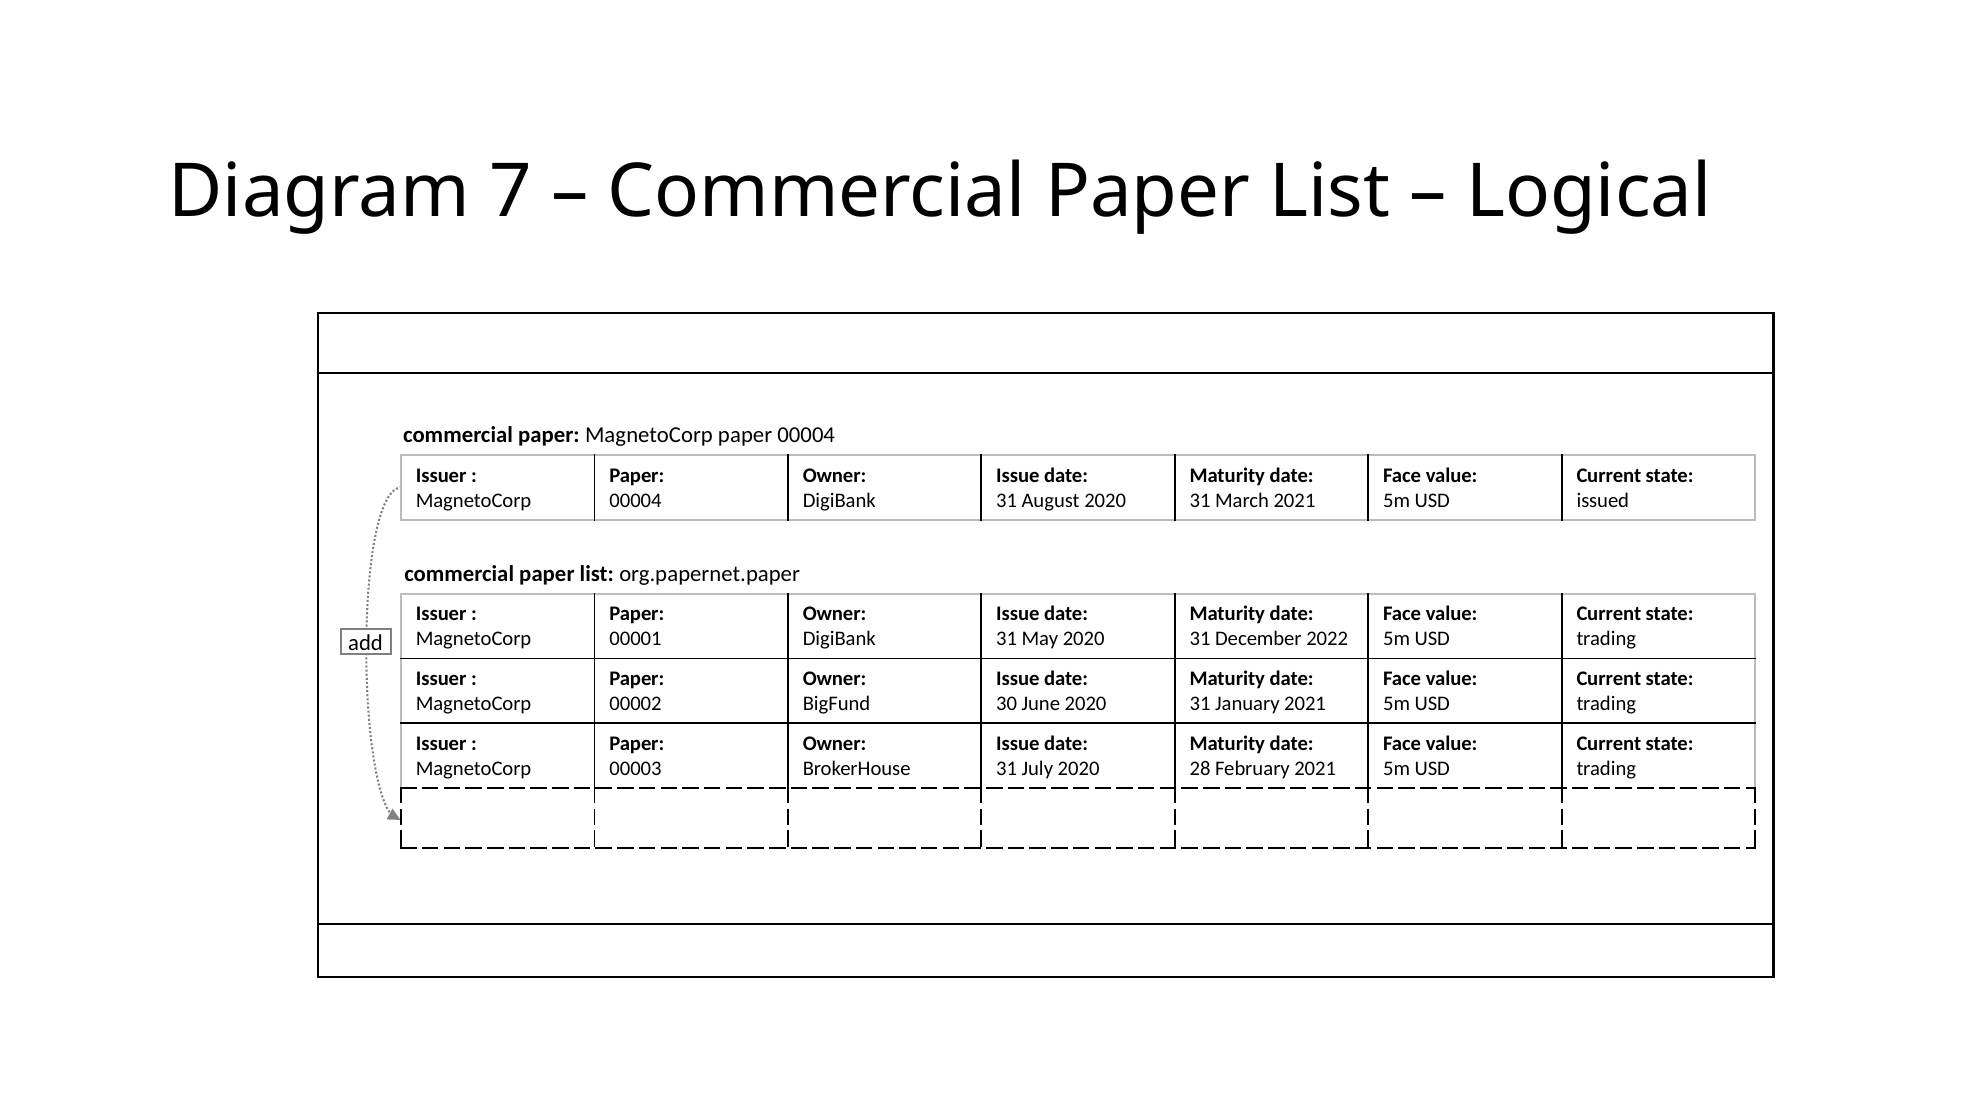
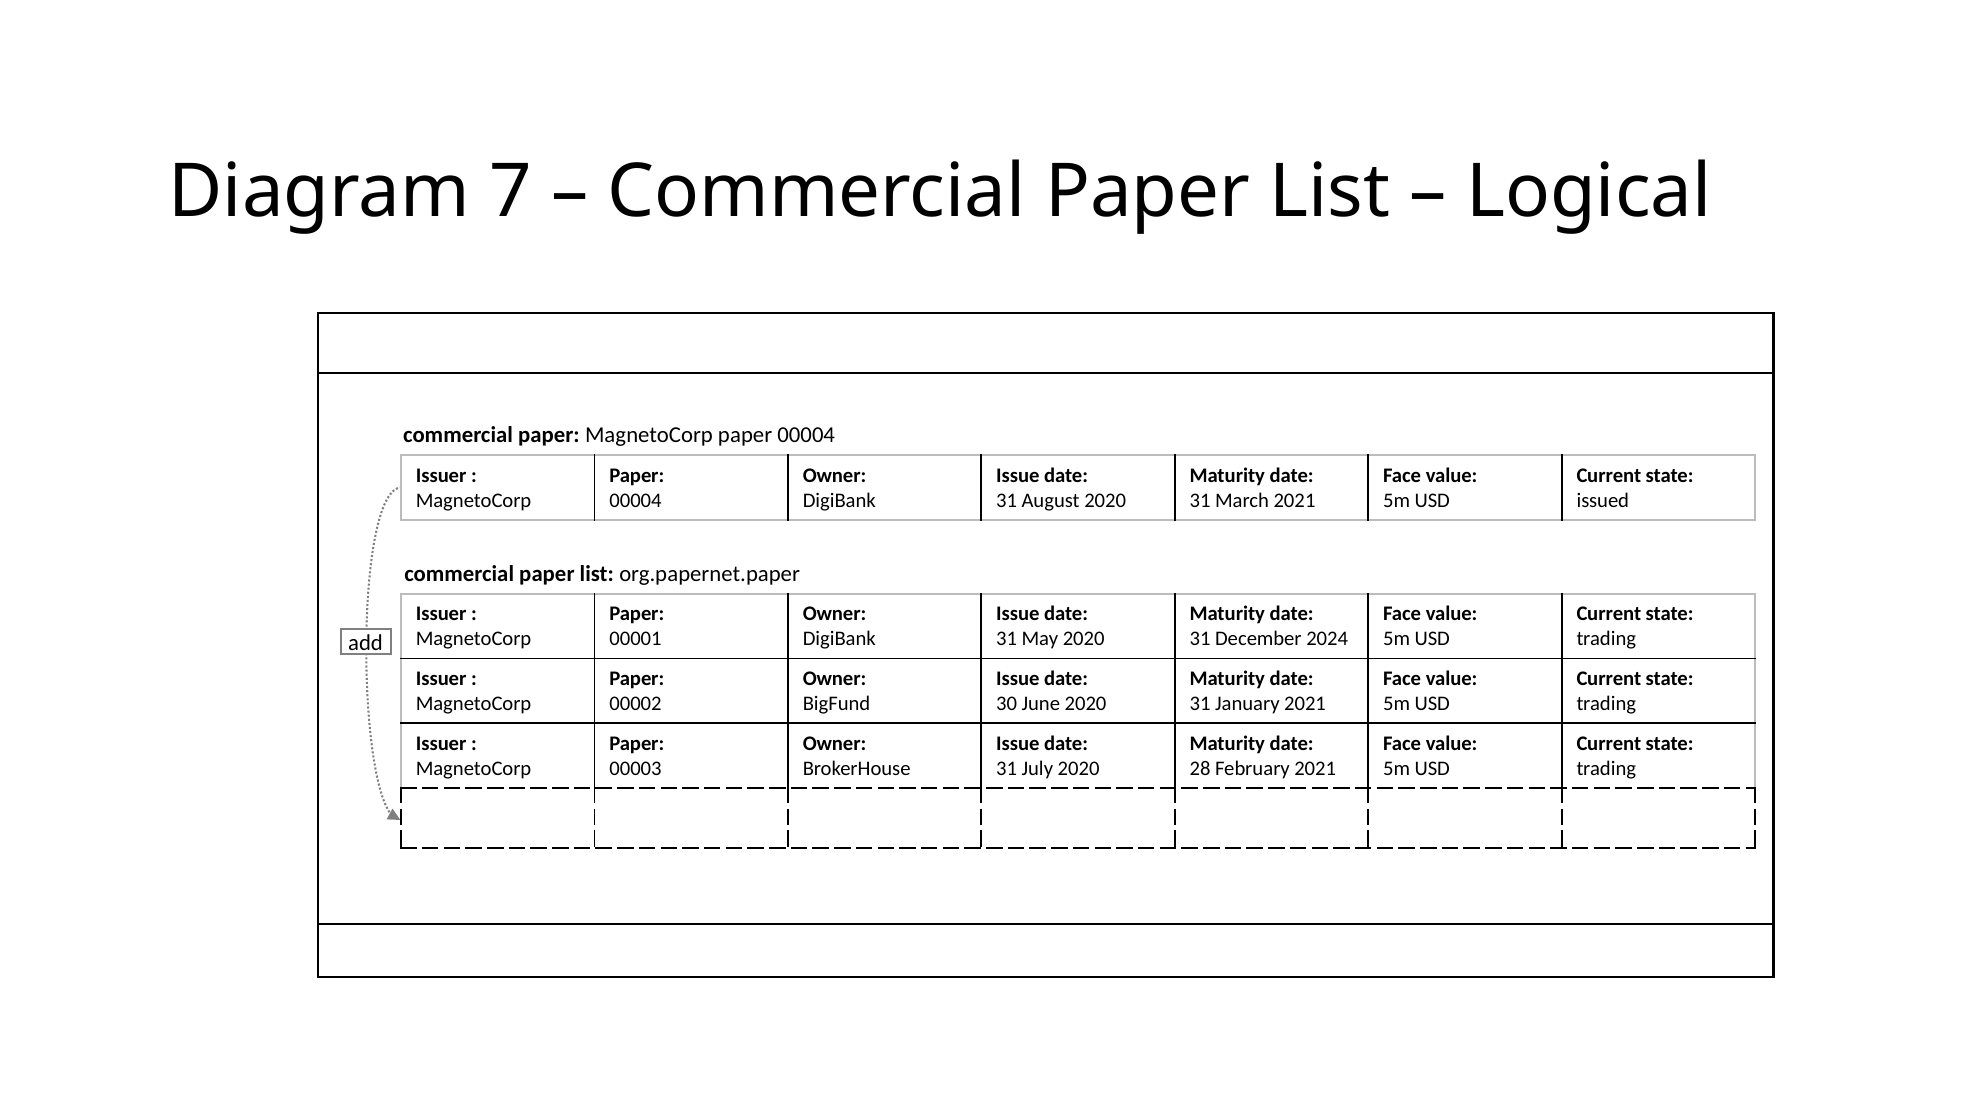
2022: 2022 -> 2024
